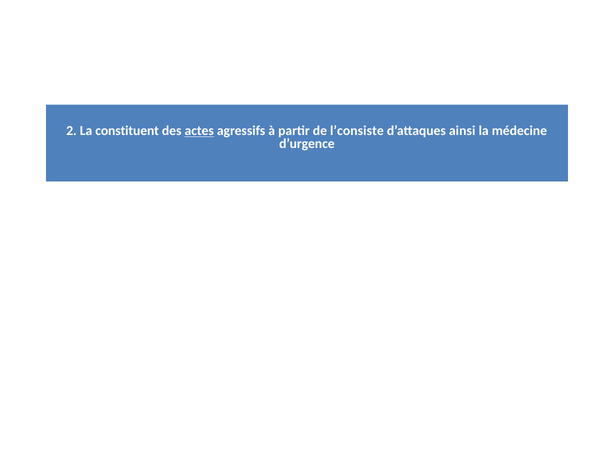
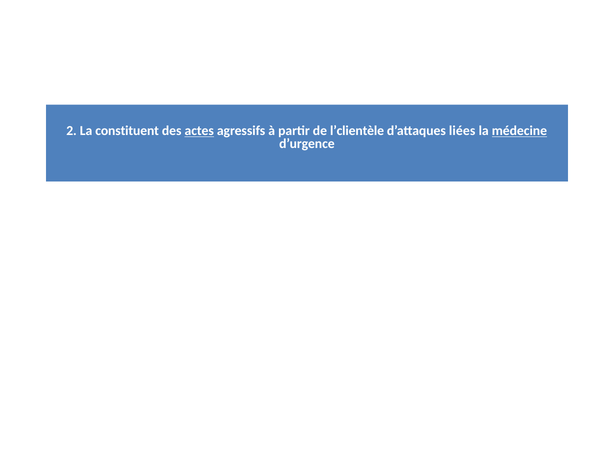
l’consiste: l’consiste -> l’clientèle
ainsi: ainsi -> liées
médecine underline: none -> present
